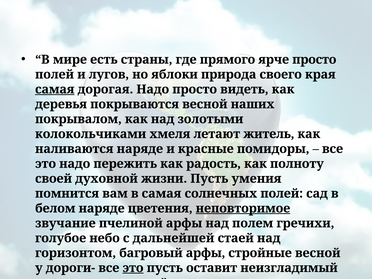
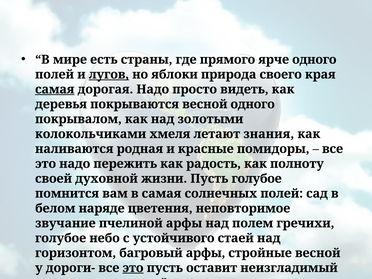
ярче просто: просто -> одного
лугов underline: none -> present
весной наших: наших -> одного
житель: житель -> знания
наливаются наряде: наряде -> родная
Пусть умения: умения -> голубое
неповторимое underline: present -> none
дальнейшей: дальнейшей -> устойчивого
